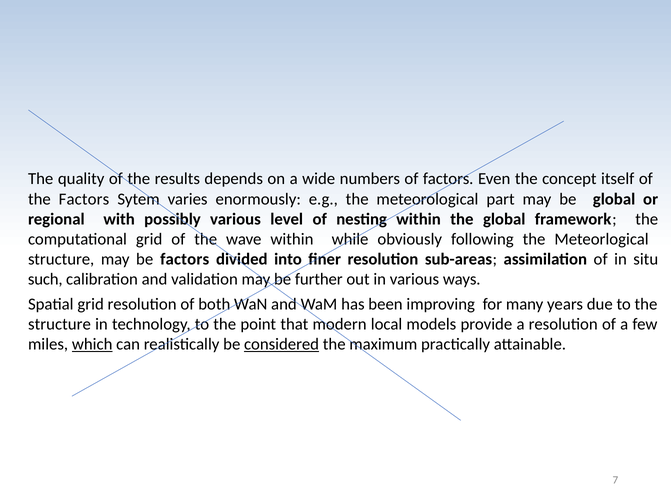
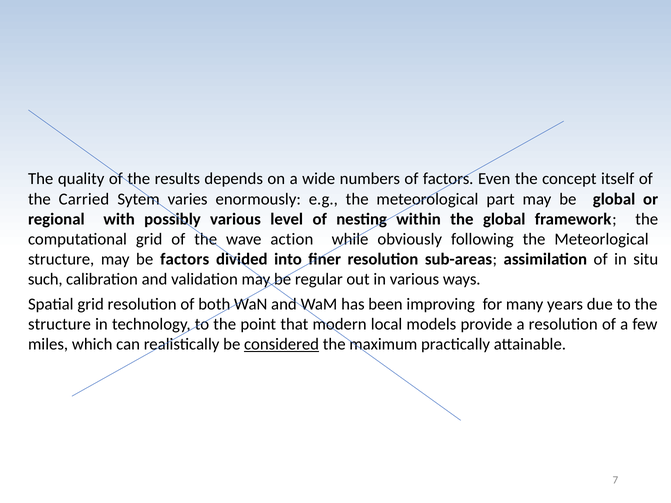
the Factors: Factors -> Carried
wave within: within -> action
further: further -> regular
which underline: present -> none
